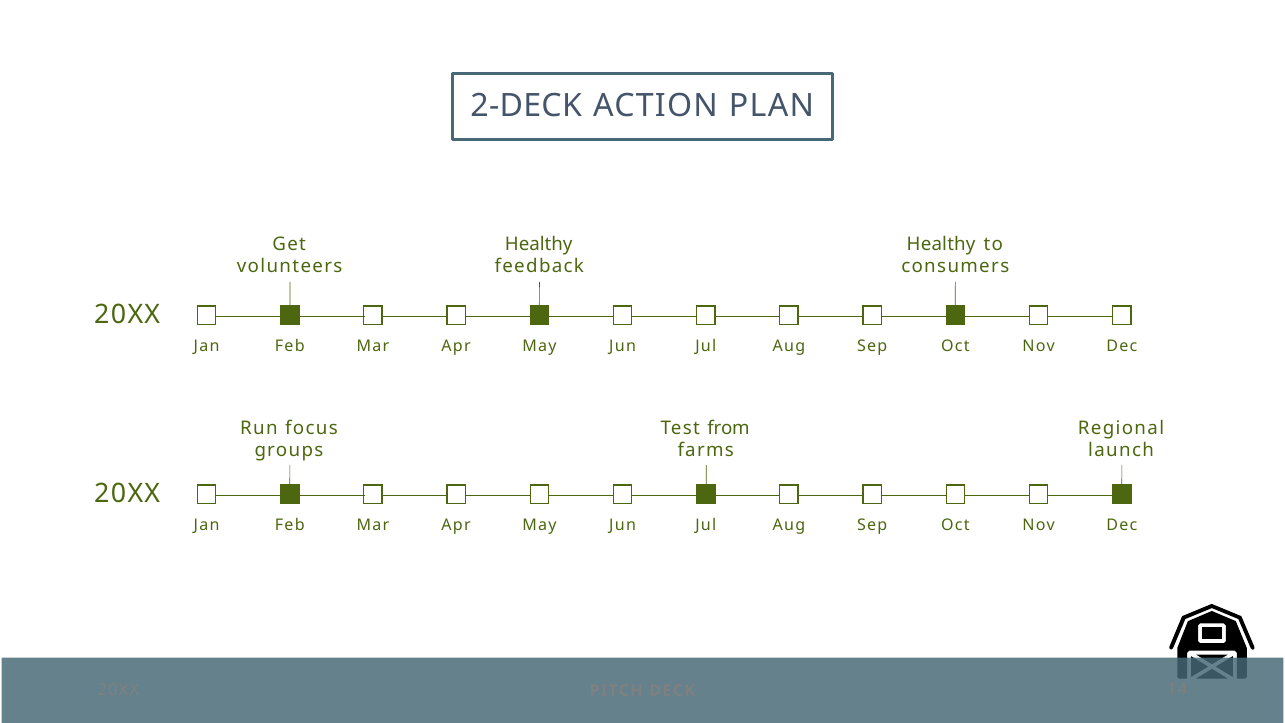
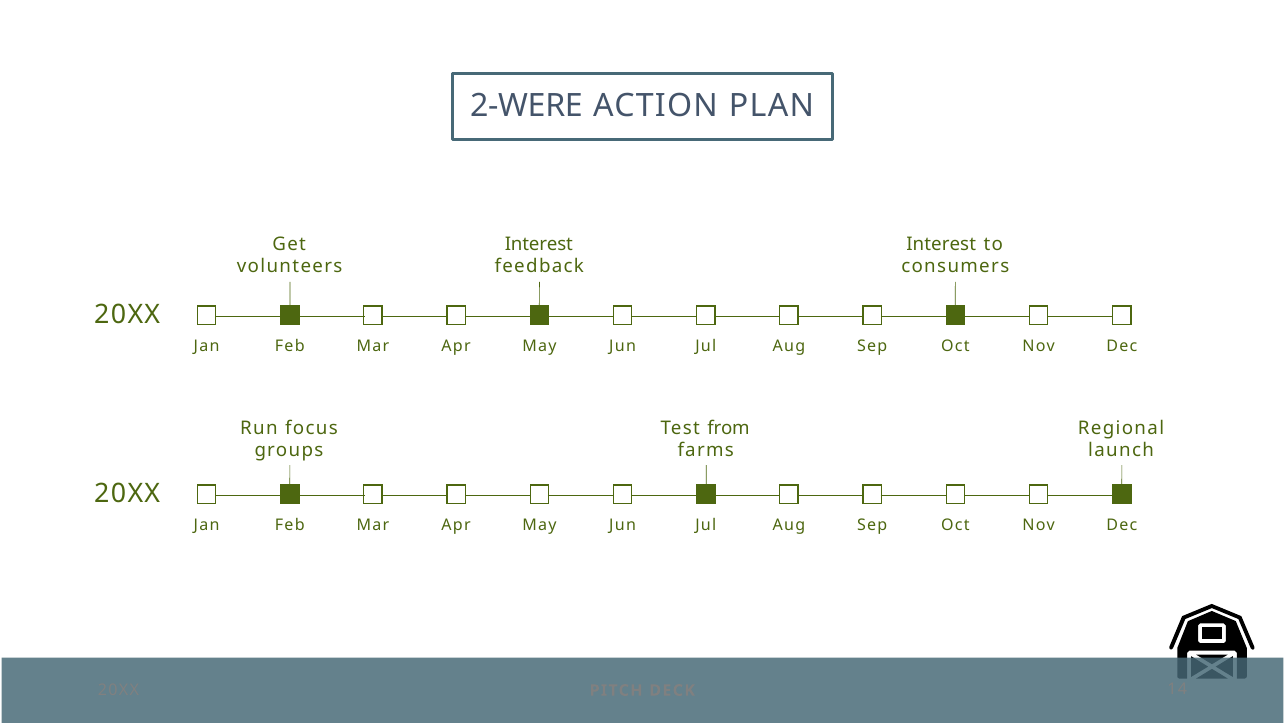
2-DECK: 2-DECK -> 2-WERE
Healthy at (539, 244): Healthy -> Interest
Healthy at (941, 244): Healthy -> Interest
